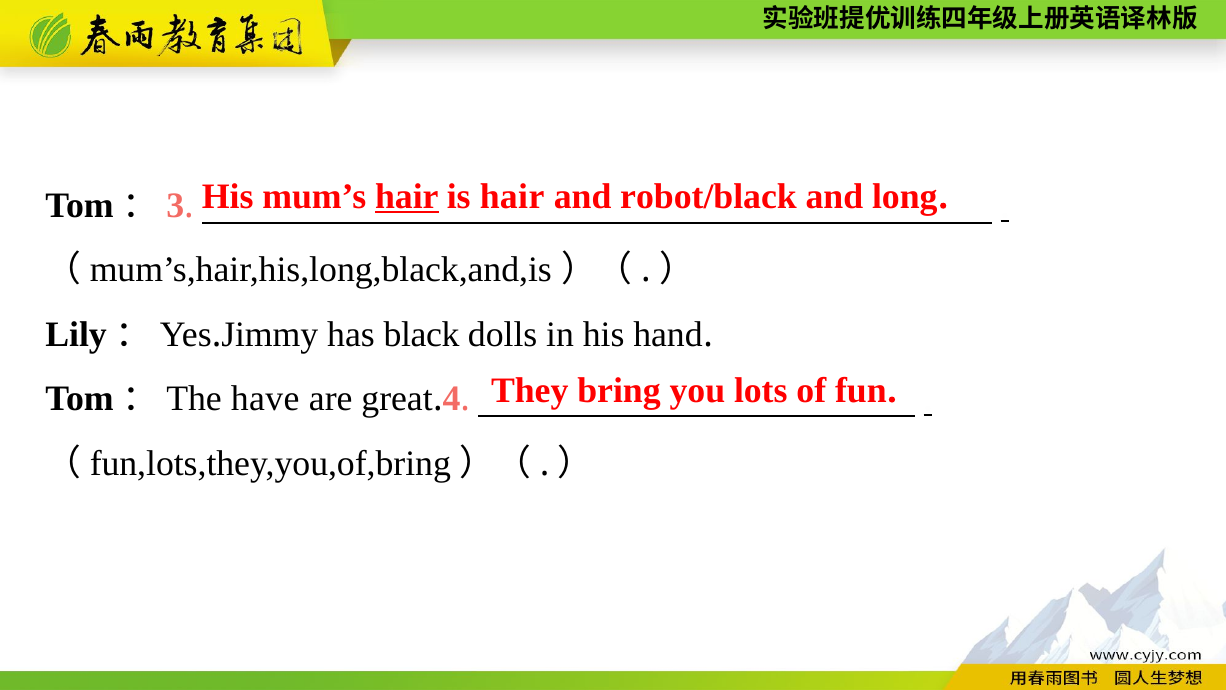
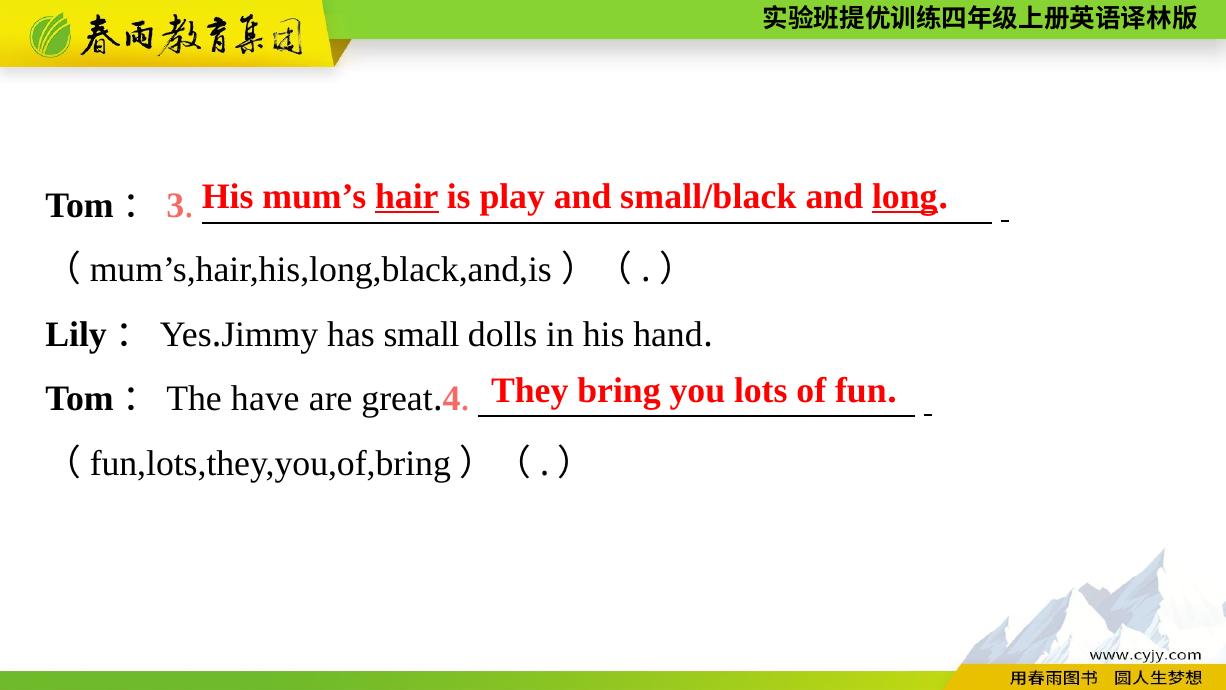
is hair: hair -> play
robot/black: robot/black -> small/black
long underline: none -> present
black: black -> small
